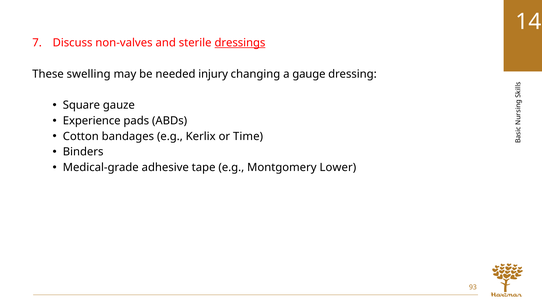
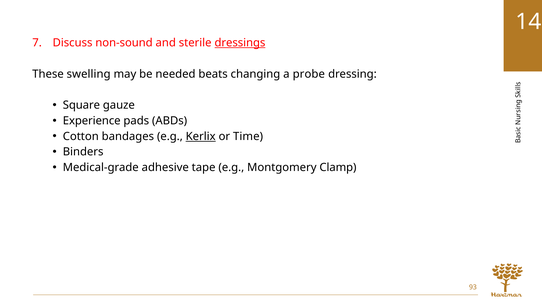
non-valves: non-valves -> non-sound
injury: injury -> beats
gauge: gauge -> probe
Kerlix underline: none -> present
Lower: Lower -> Clamp
